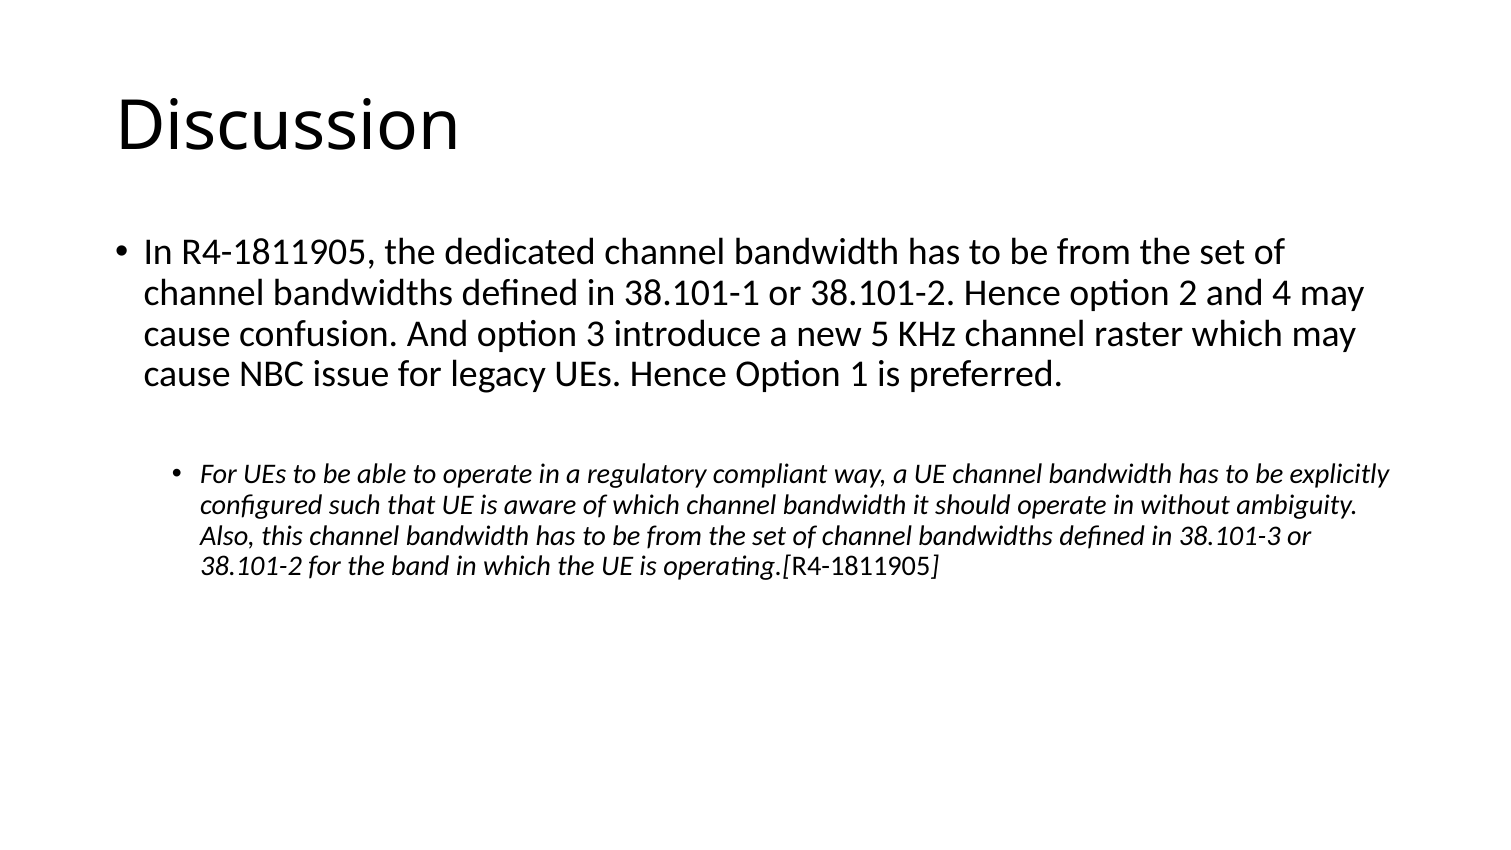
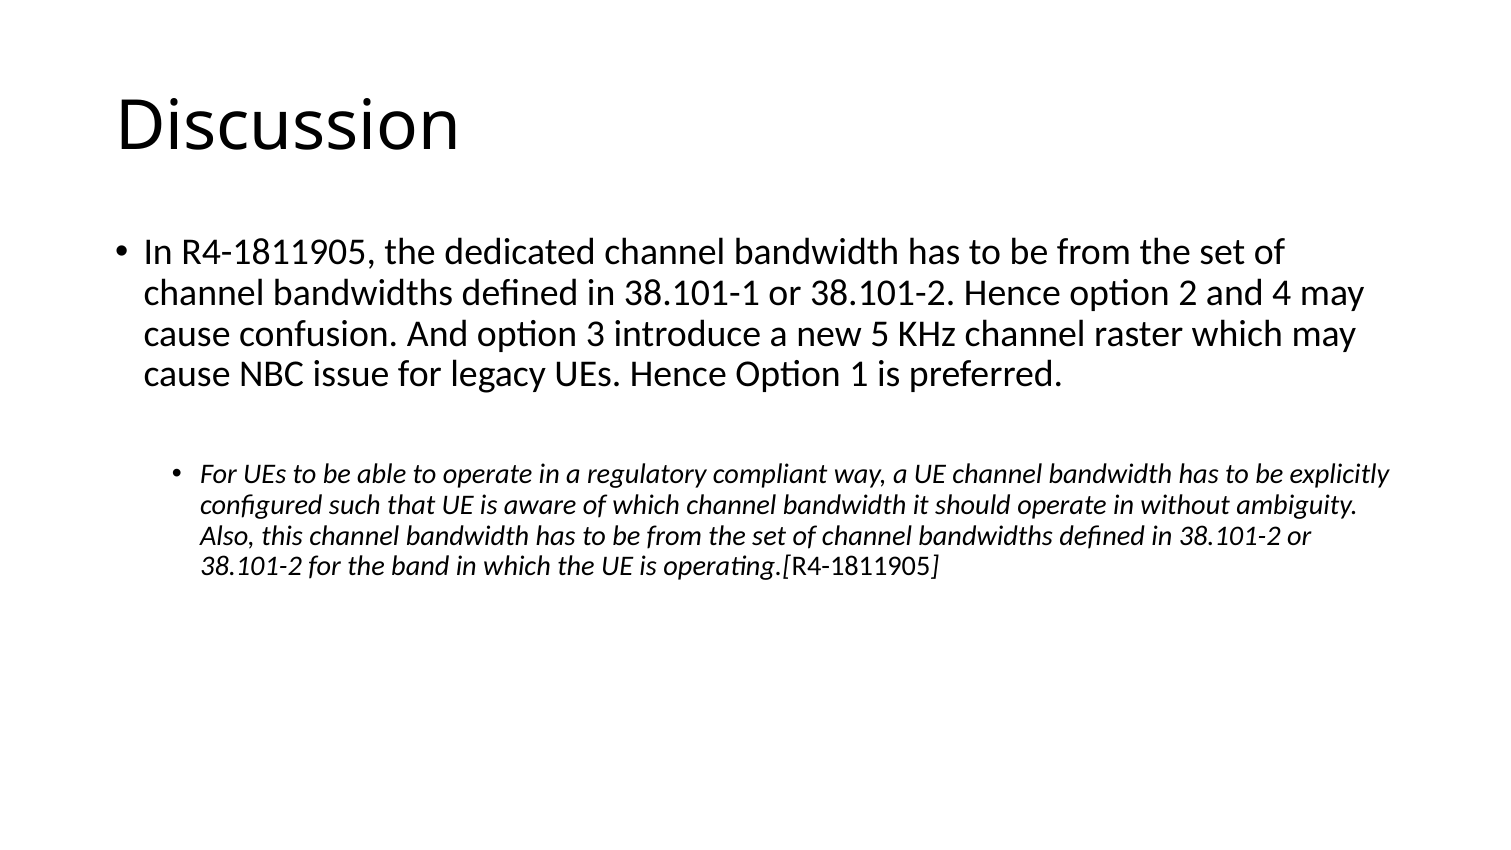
in 38.101-3: 38.101-3 -> 38.101-2
